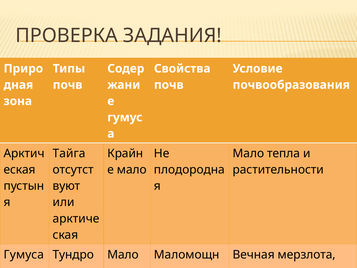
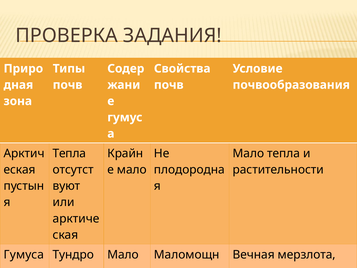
Тайга at (69, 153): Тайга -> Тепла
